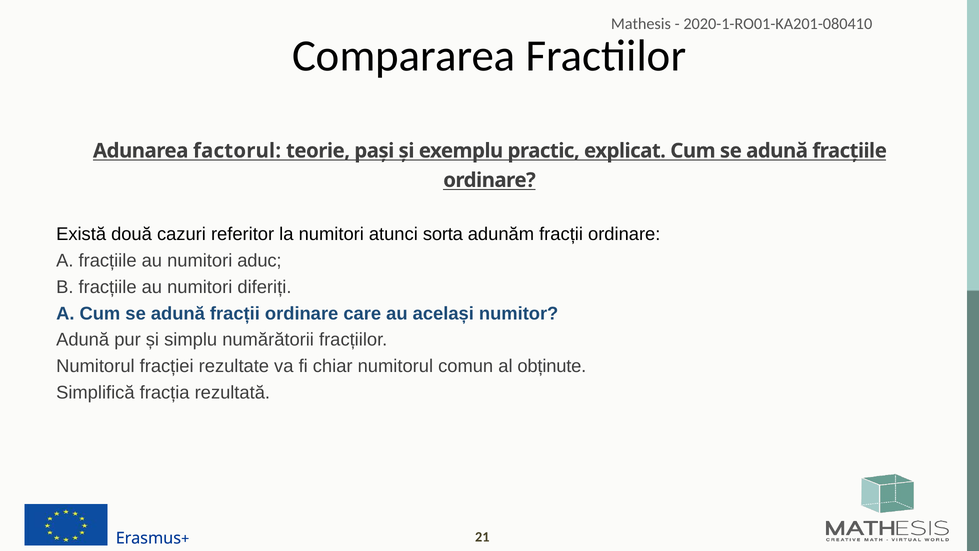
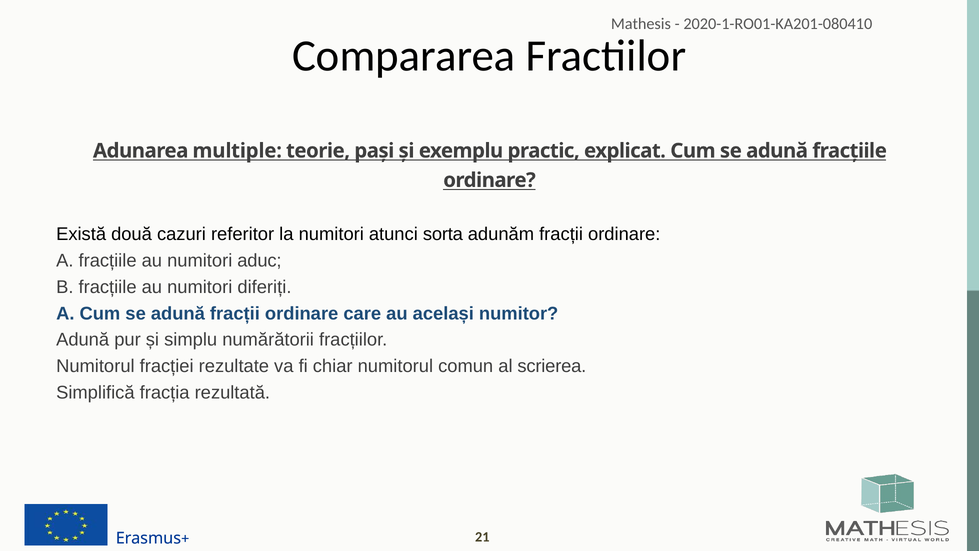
factorul: factorul -> multiple
obținute: obținute -> scrierea
